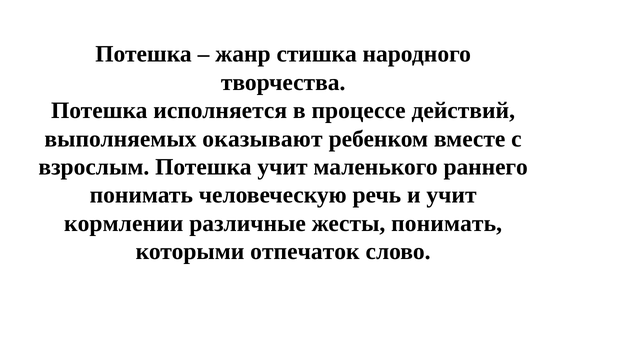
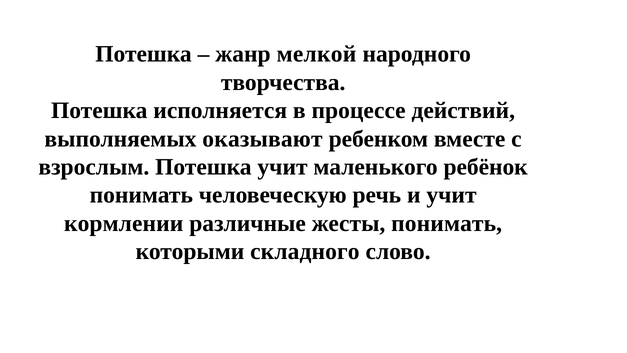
стишка: стишка -> мелкой
раннего: раннего -> ребёнок
отпечаток: отпечаток -> складного
